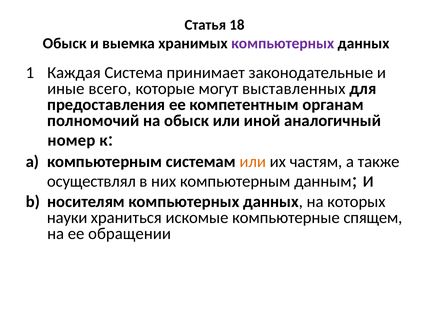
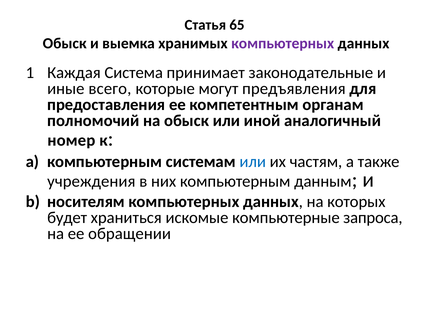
18: 18 -> 65
выставленных: выставленных -> предъявления
или at (253, 161) colour: orange -> blue
осуществлял: осуществлял -> учреждения
науки: науки -> будет
спящем: спящем -> запроса
